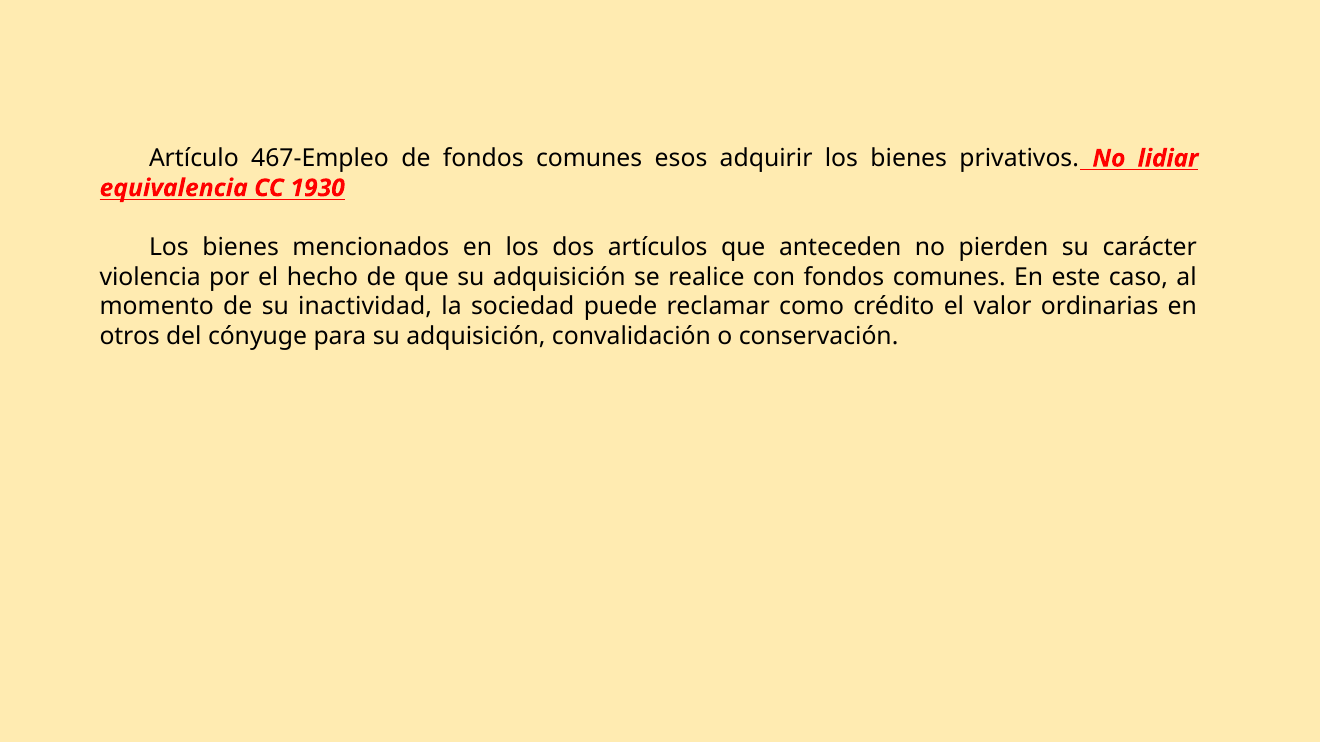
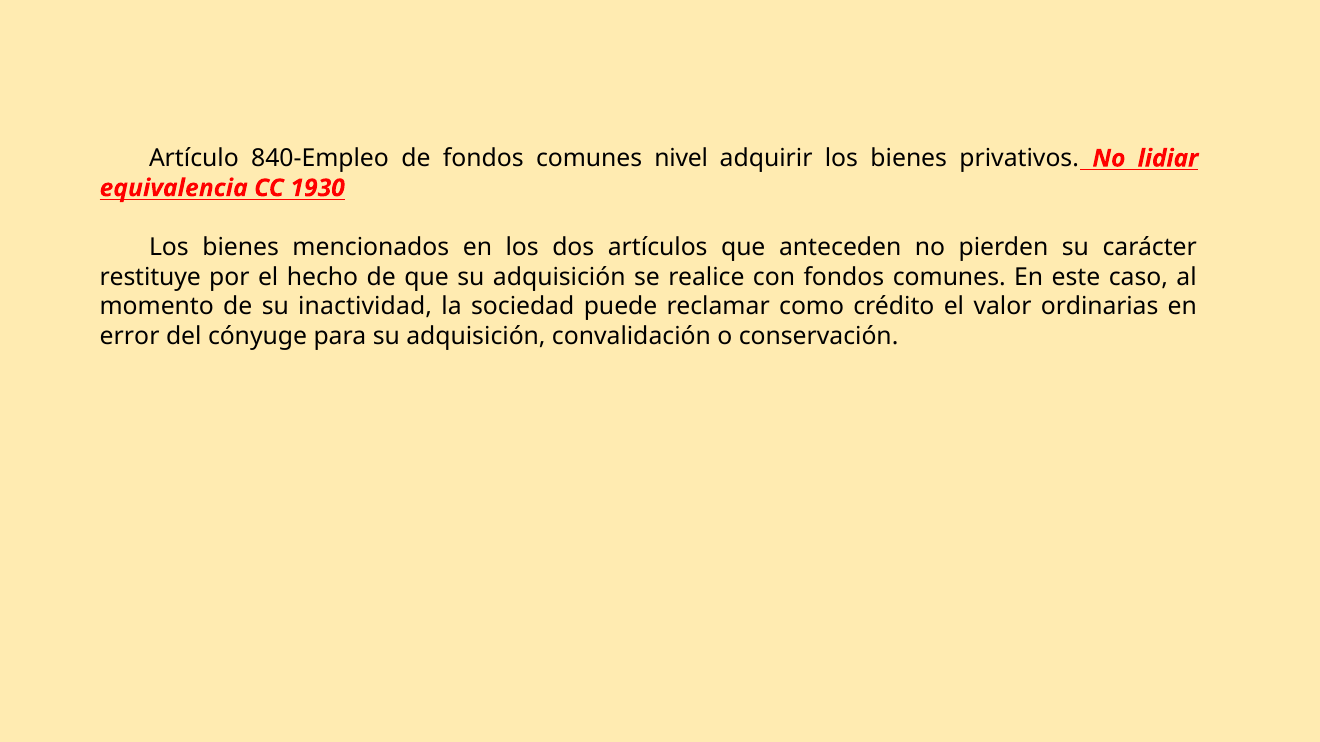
467-Empleo: 467-Empleo -> 840-Empleo
esos: esos -> nivel
violencia: violencia -> restituye
otros: otros -> error
